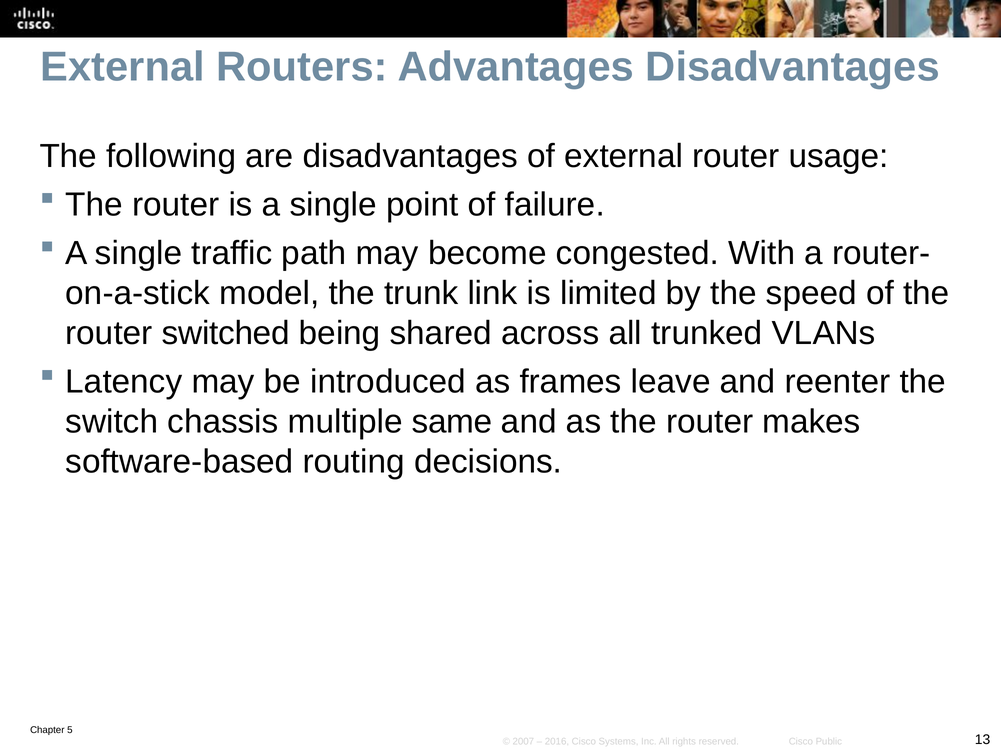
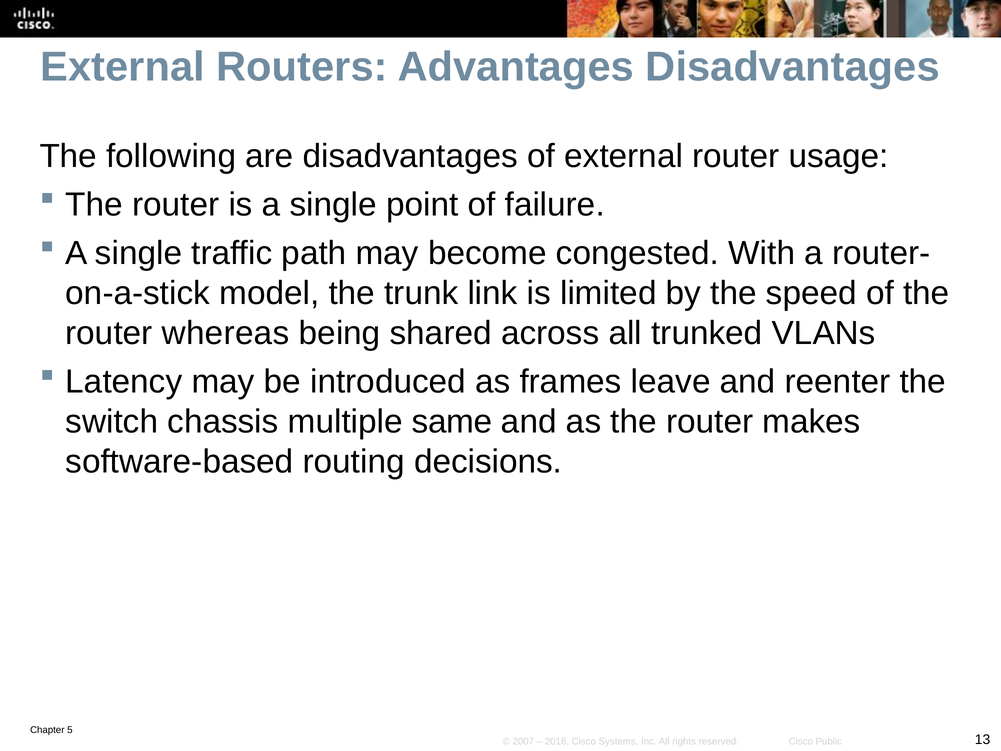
switched: switched -> whereas
